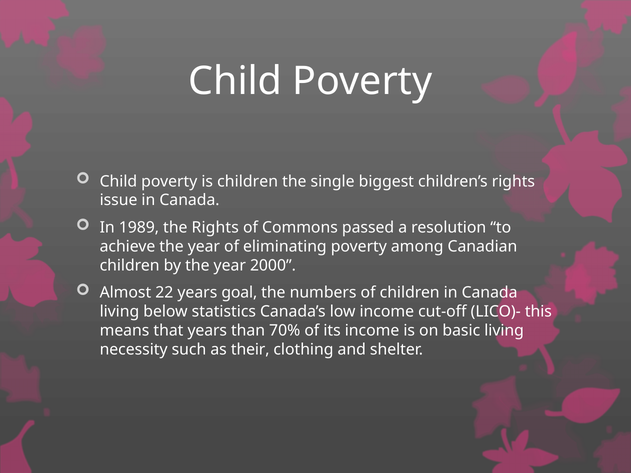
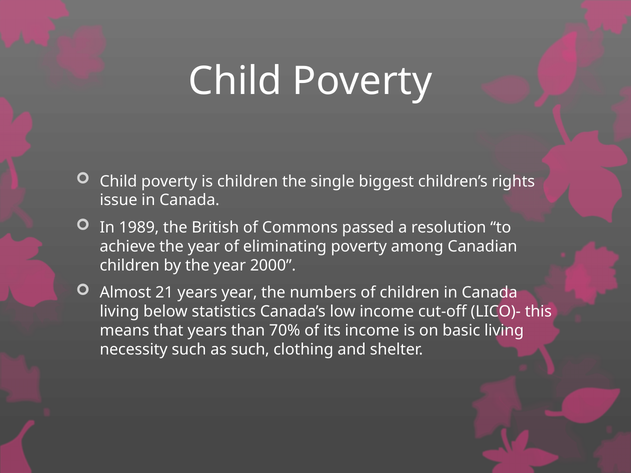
the Rights: Rights -> British
22: 22 -> 21
years goal: goal -> year
as their: their -> such
